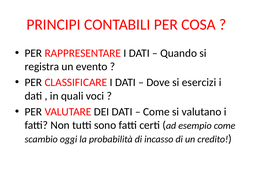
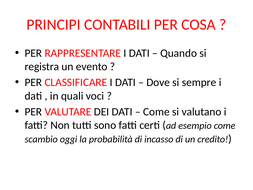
esercizi: esercizi -> sempre
